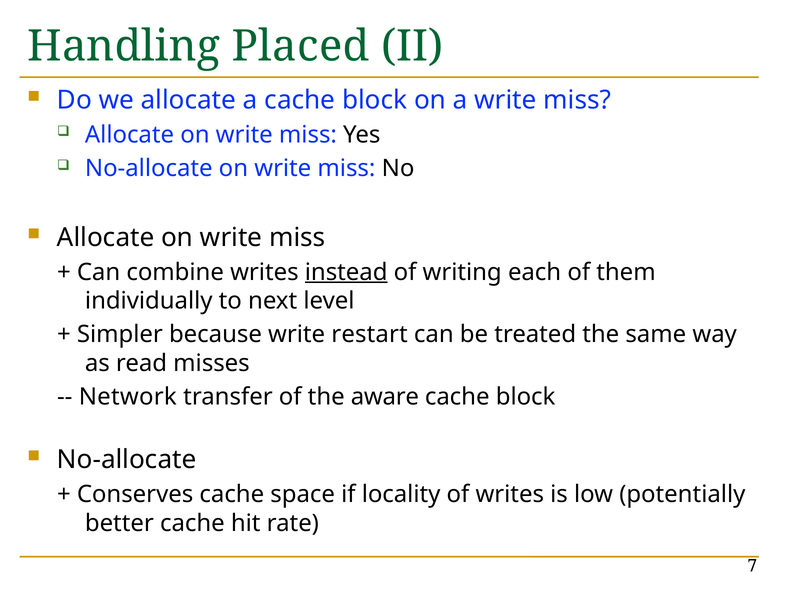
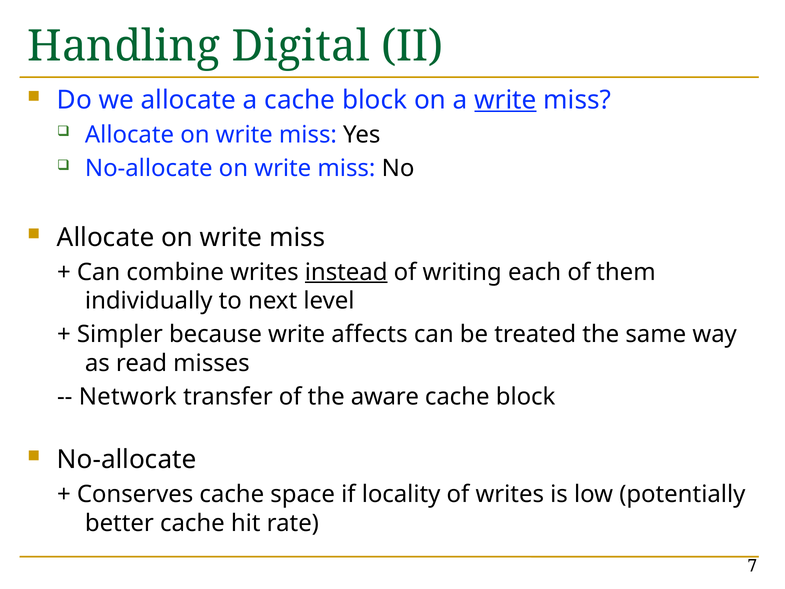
Placed: Placed -> Digital
write at (505, 100) underline: none -> present
restart: restart -> affects
